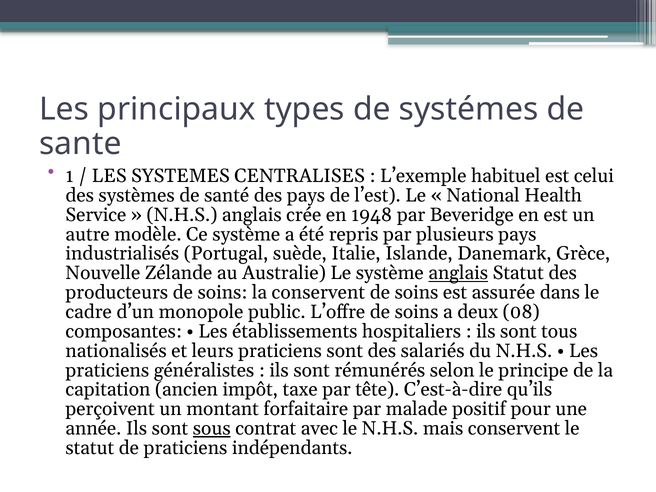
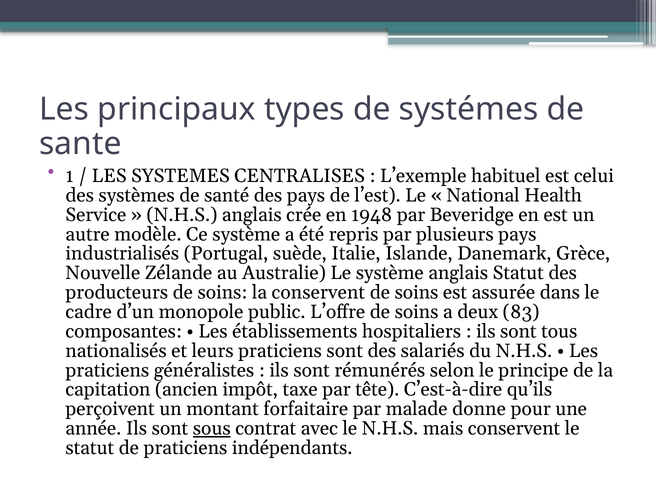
anglais at (458, 273) underline: present -> none
08: 08 -> 83
positif: positif -> donne
